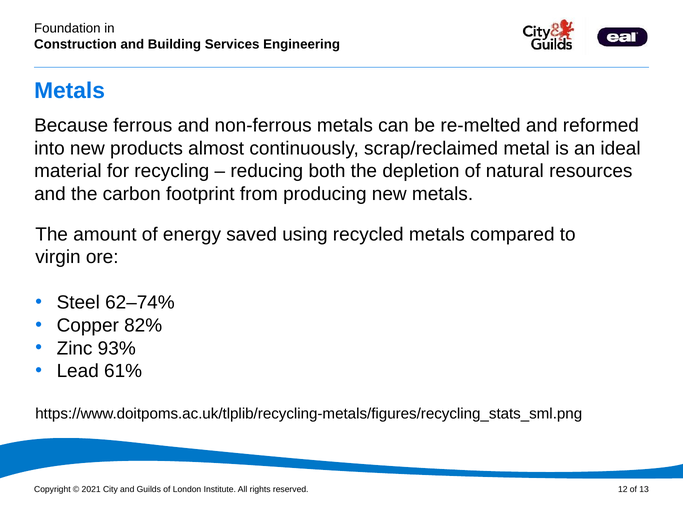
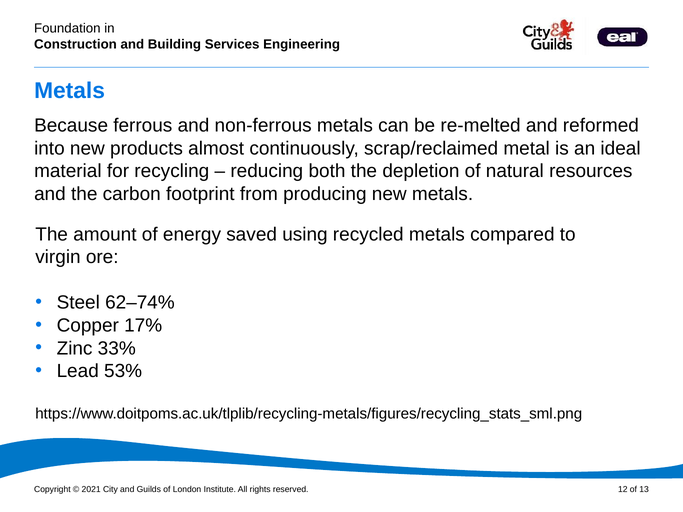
82%: 82% -> 17%
93%: 93% -> 33%
61%: 61% -> 53%
